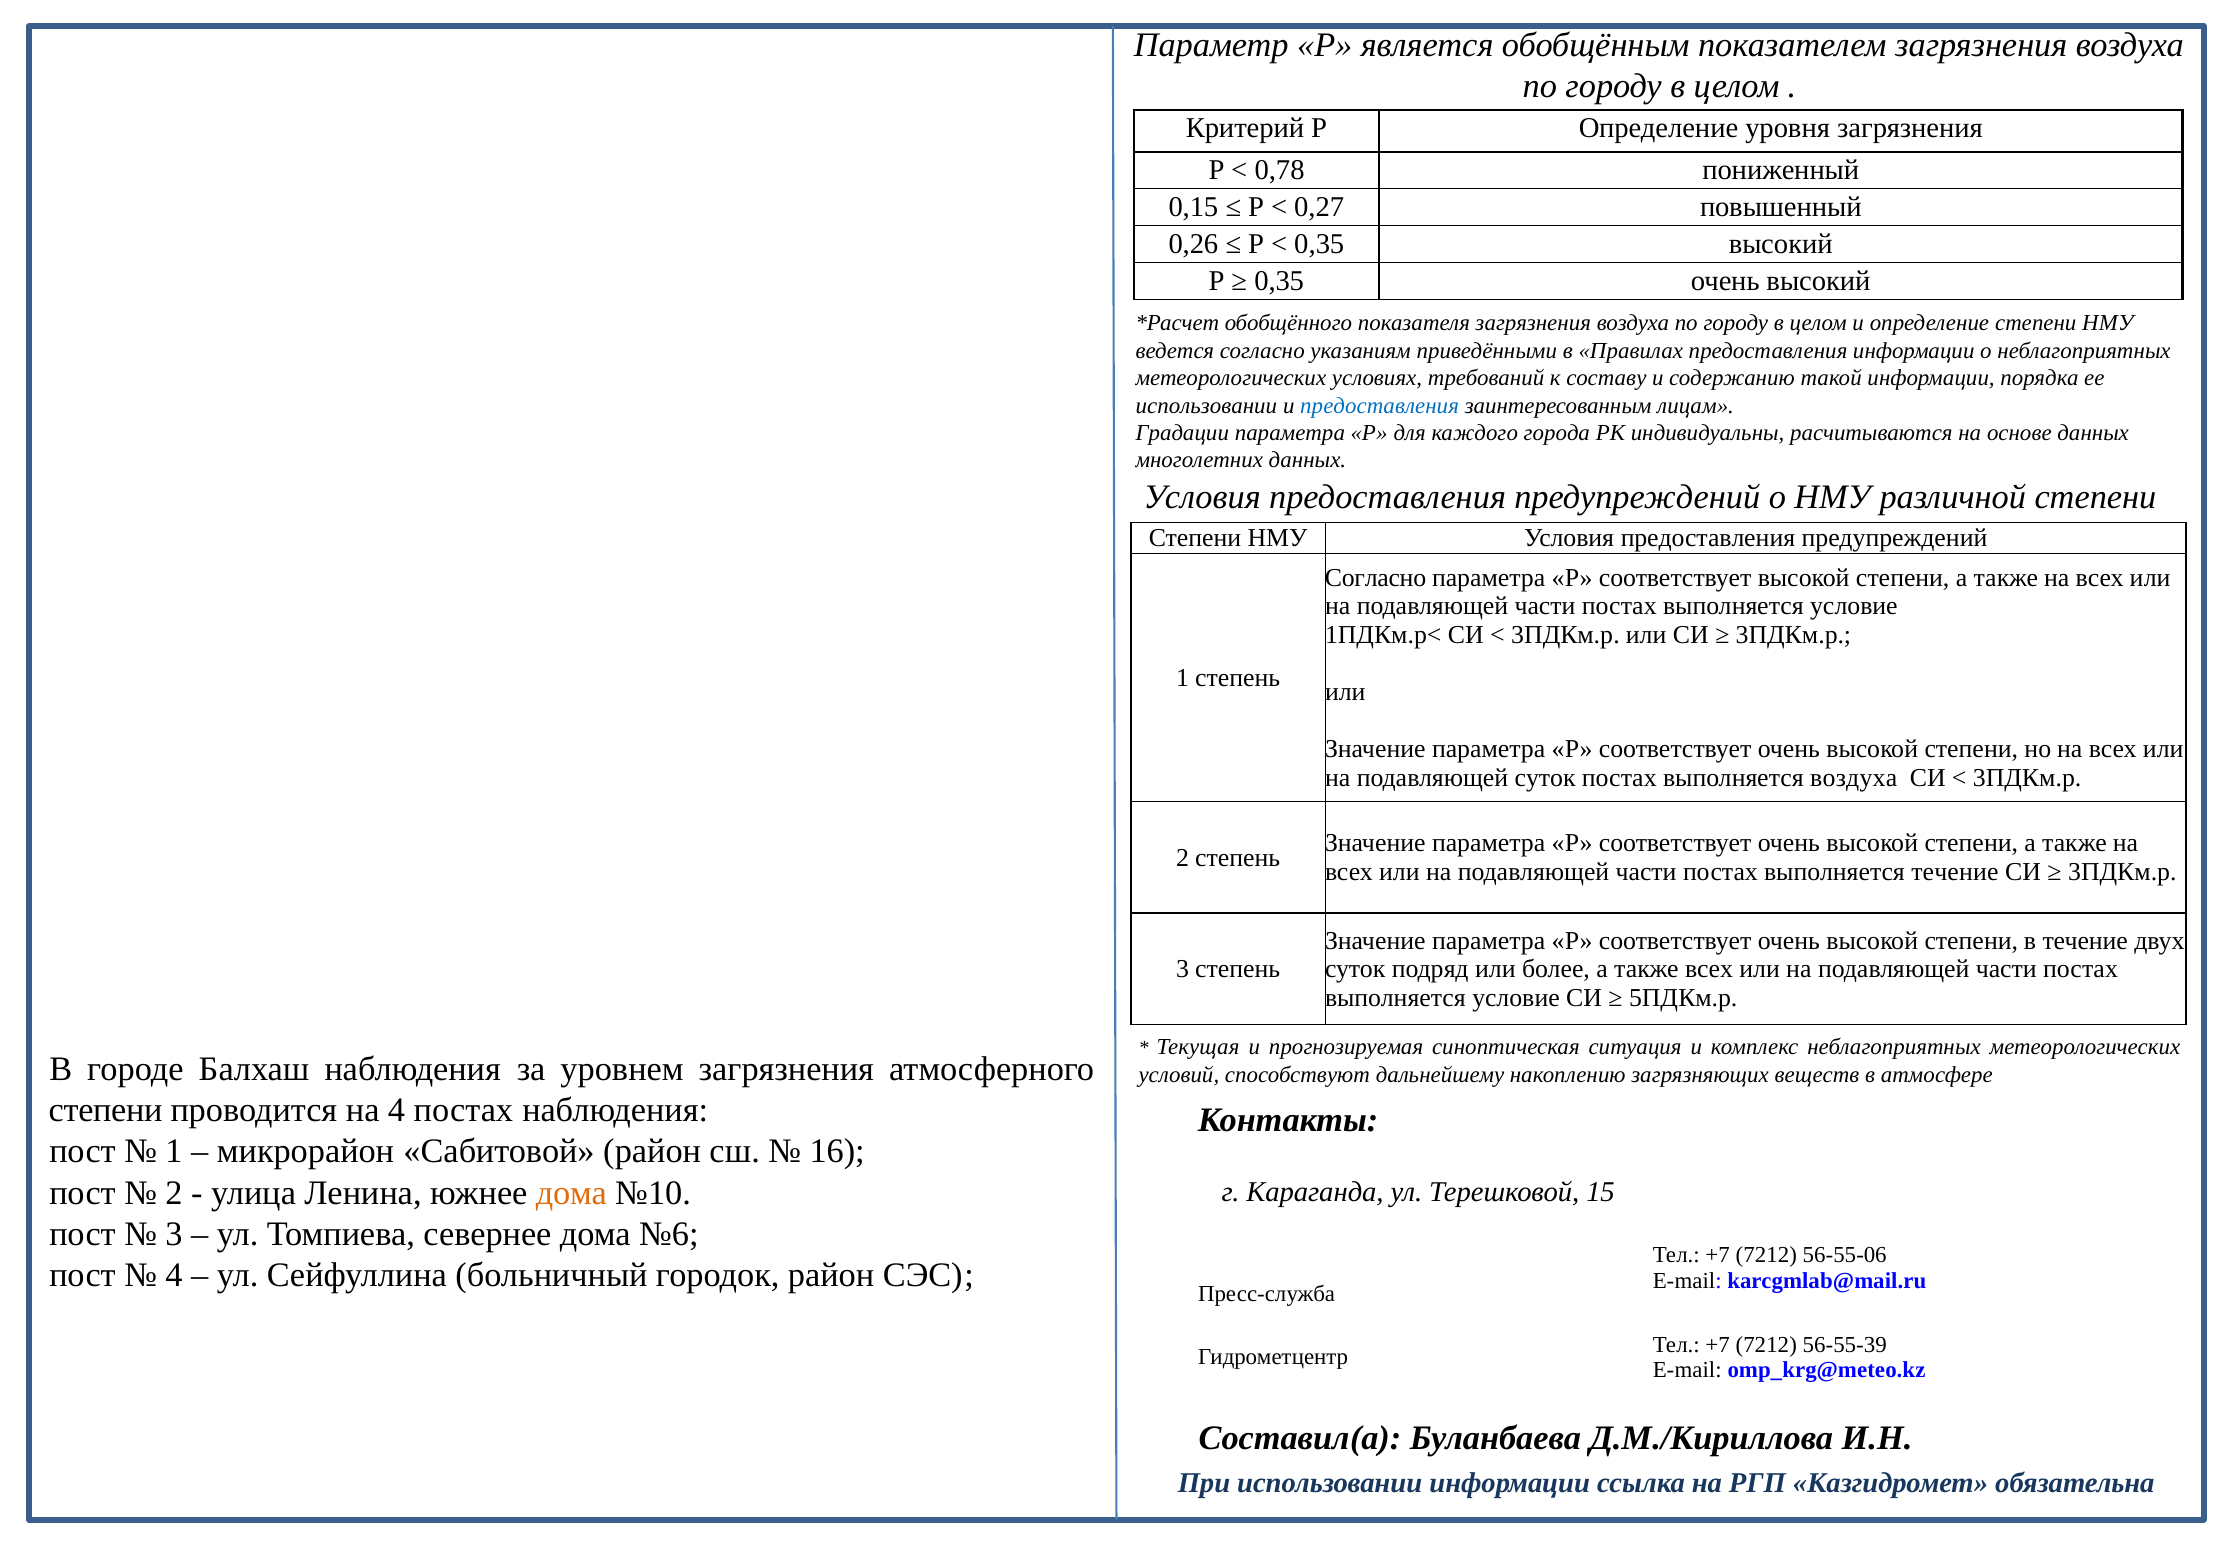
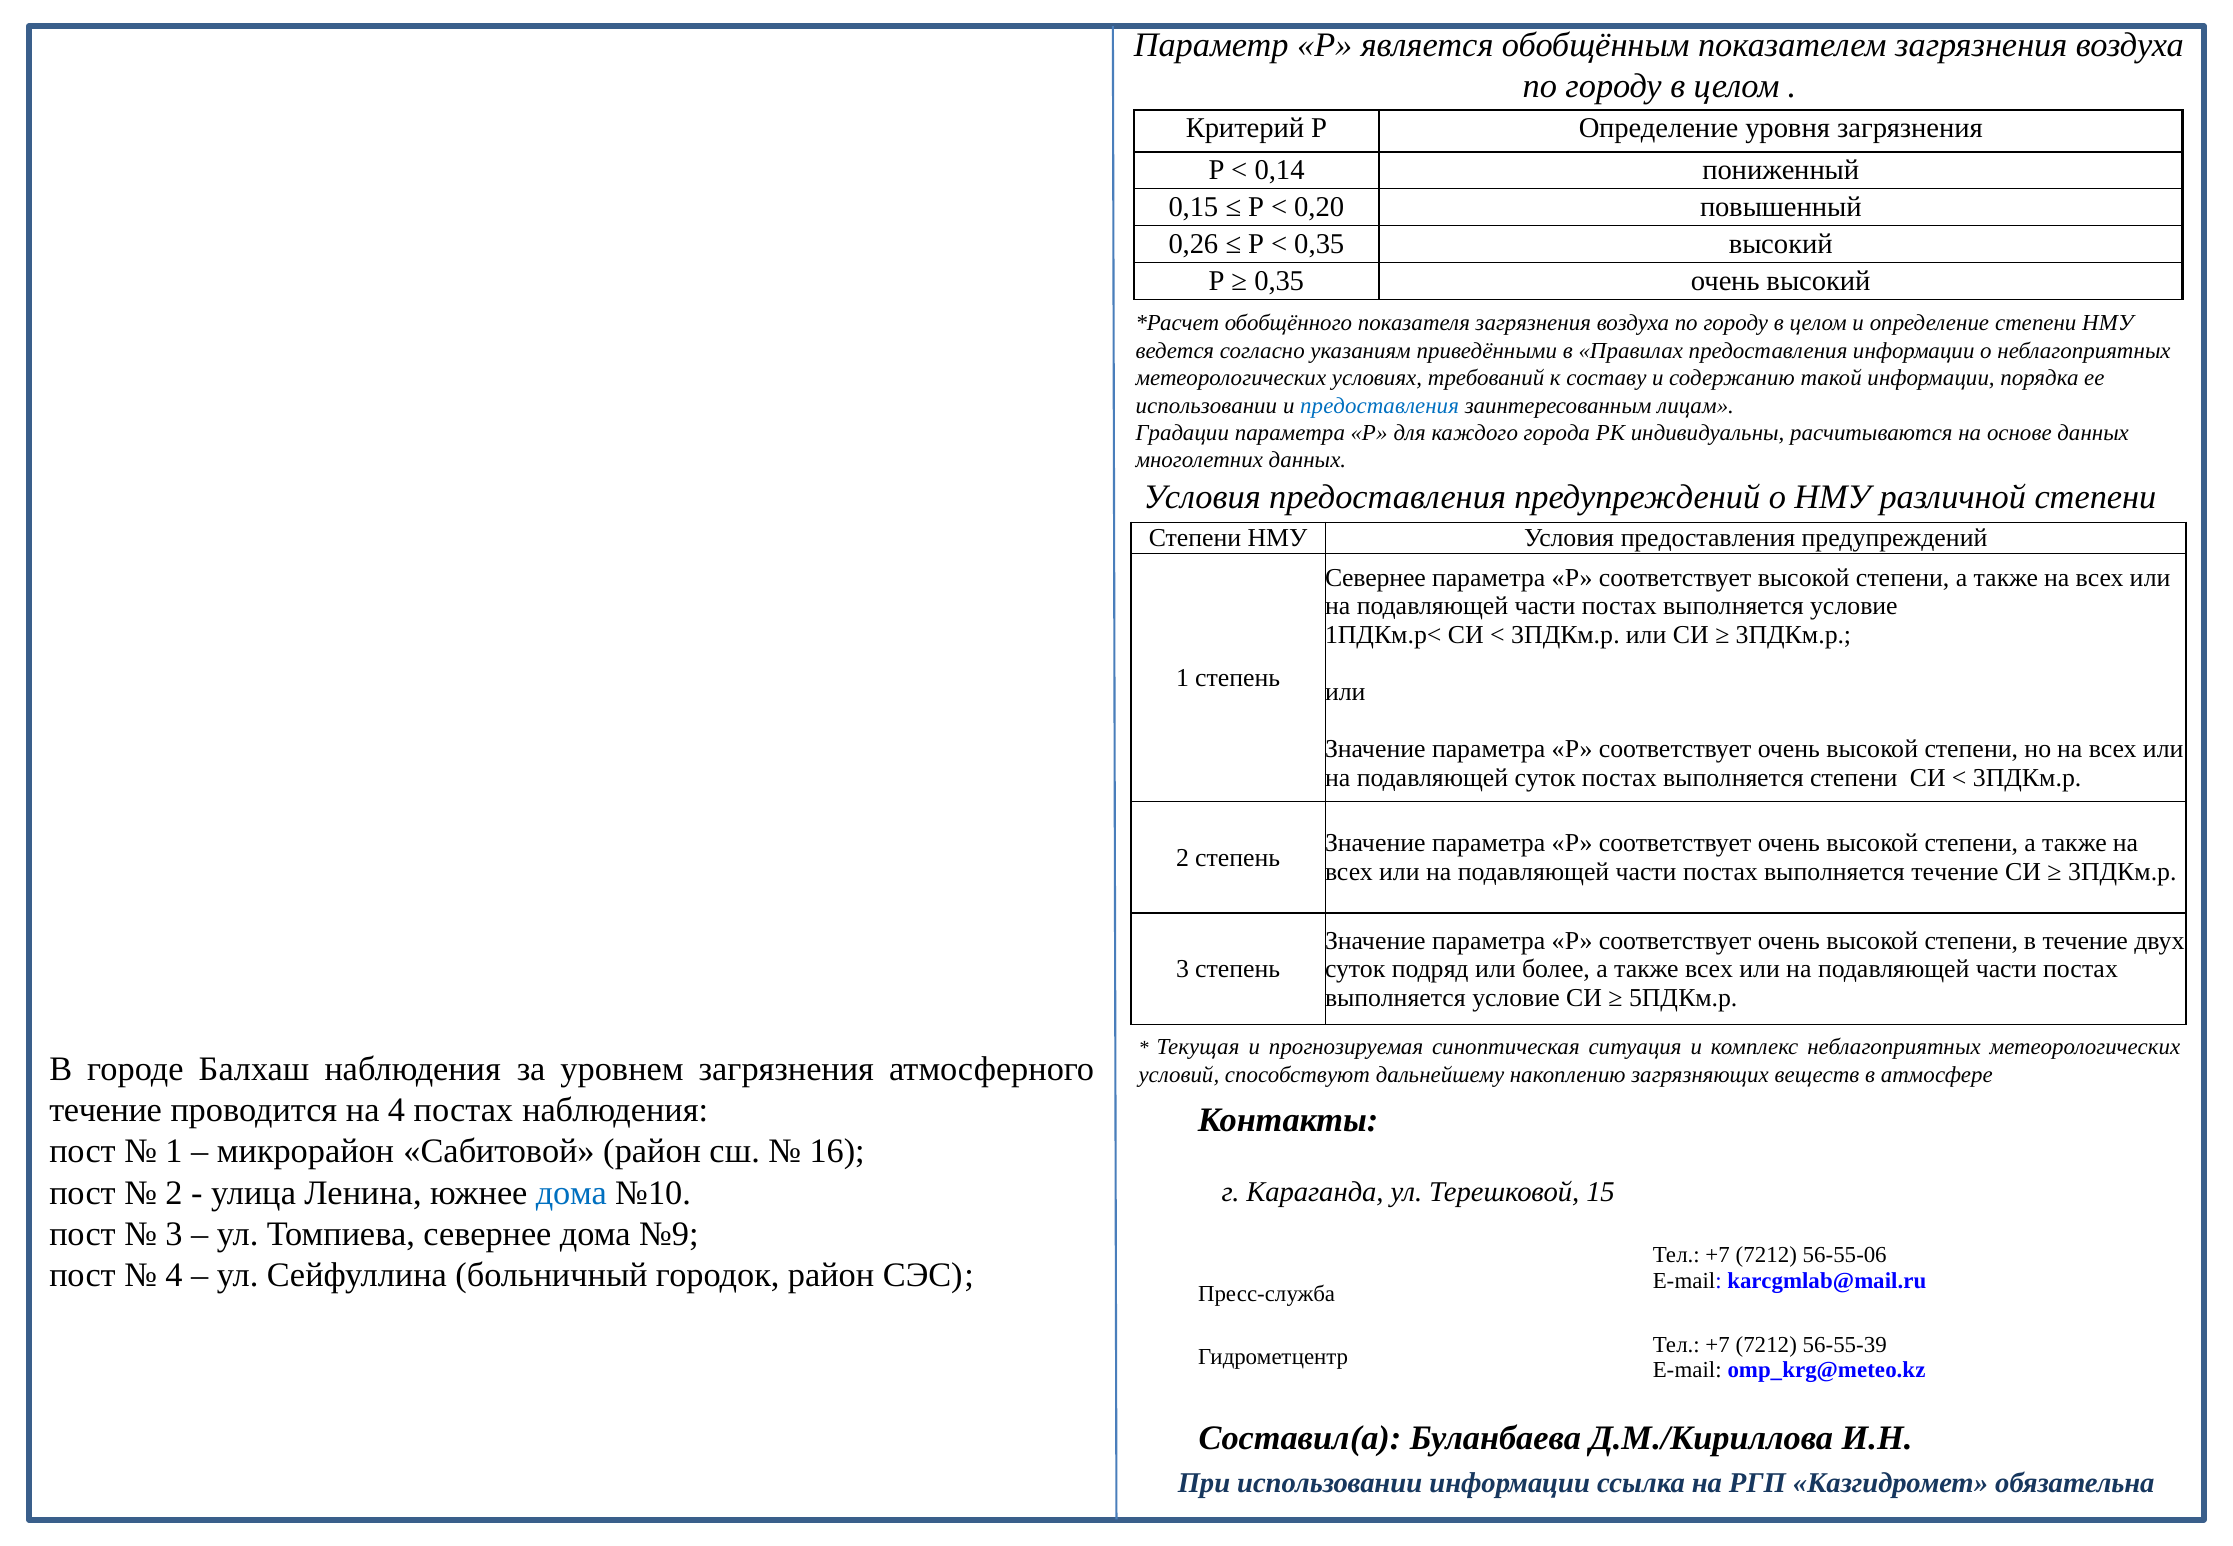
0,78: 0,78 -> 0,14
0,27: 0,27 -> 0,20
Согласно at (1376, 578): Согласно -> Севернее
выполняется воздуха: воздуха -> степени
степени at (106, 1110): степени -> течение
дома at (571, 1193) colour: orange -> blue
№6: №6 -> №9
